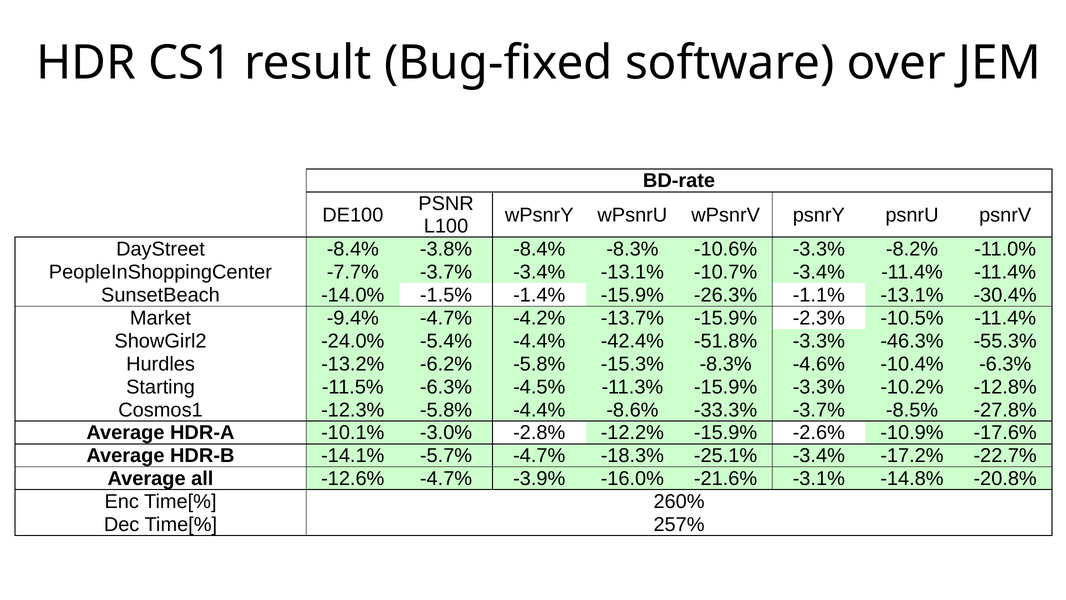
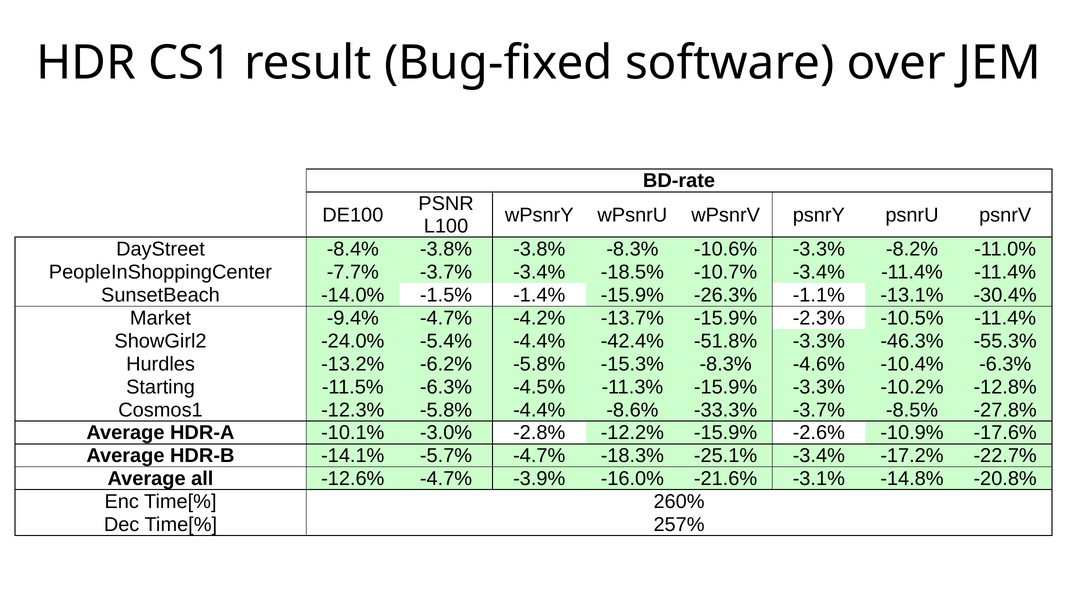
-3.8% -8.4%: -8.4% -> -3.8%
-3.4% -13.1%: -13.1% -> -18.5%
